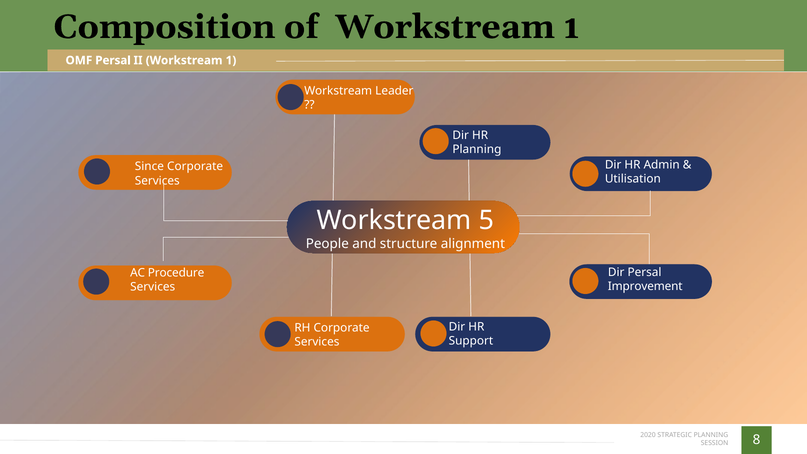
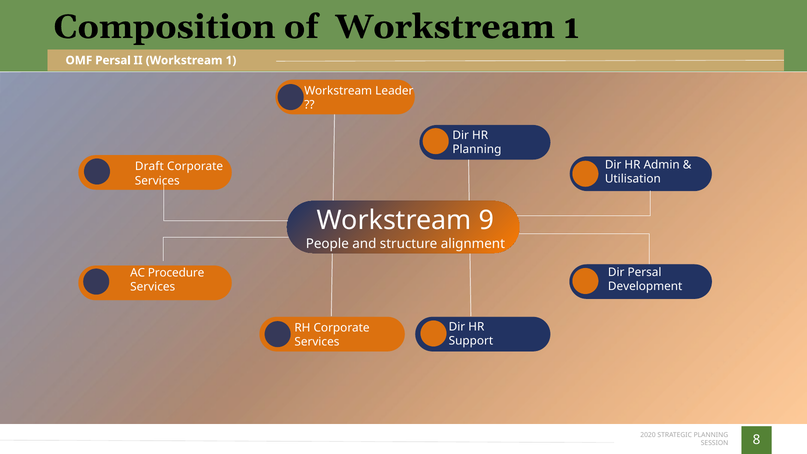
Since: Since -> Draft
5: 5 -> 9
Improvement: Improvement -> Development
